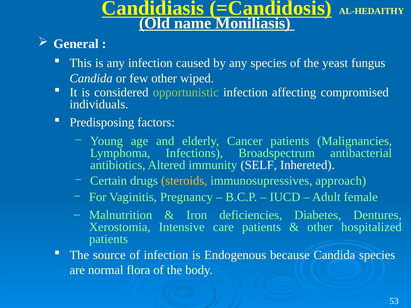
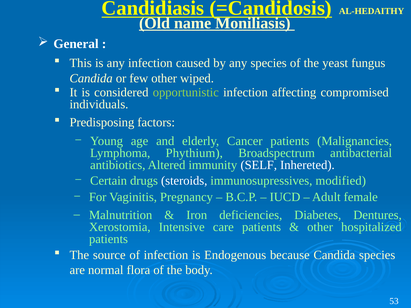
Infections: Infections -> Phythium
steroids colour: yellow -> white
approach: approach -> modified
